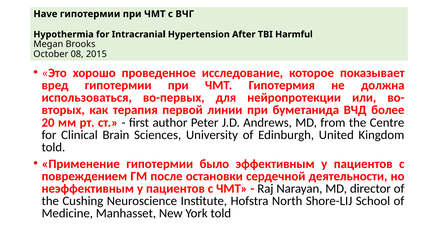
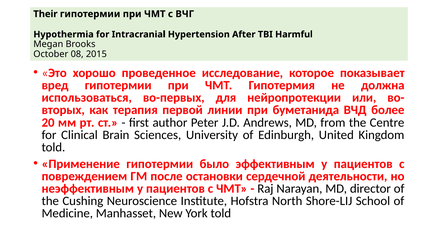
Have: Have -> Their
